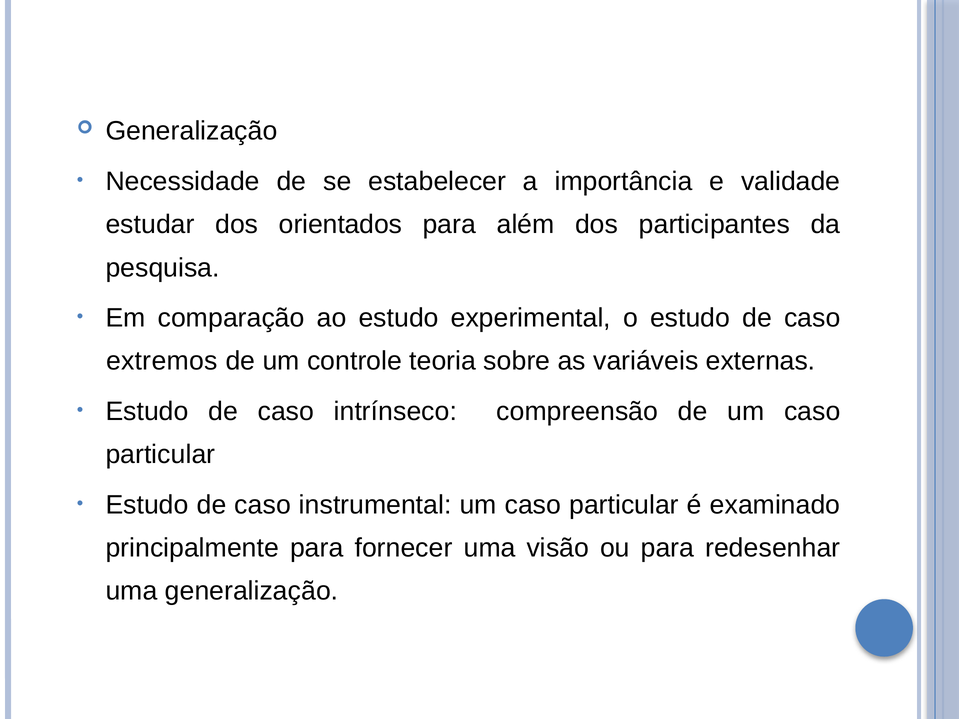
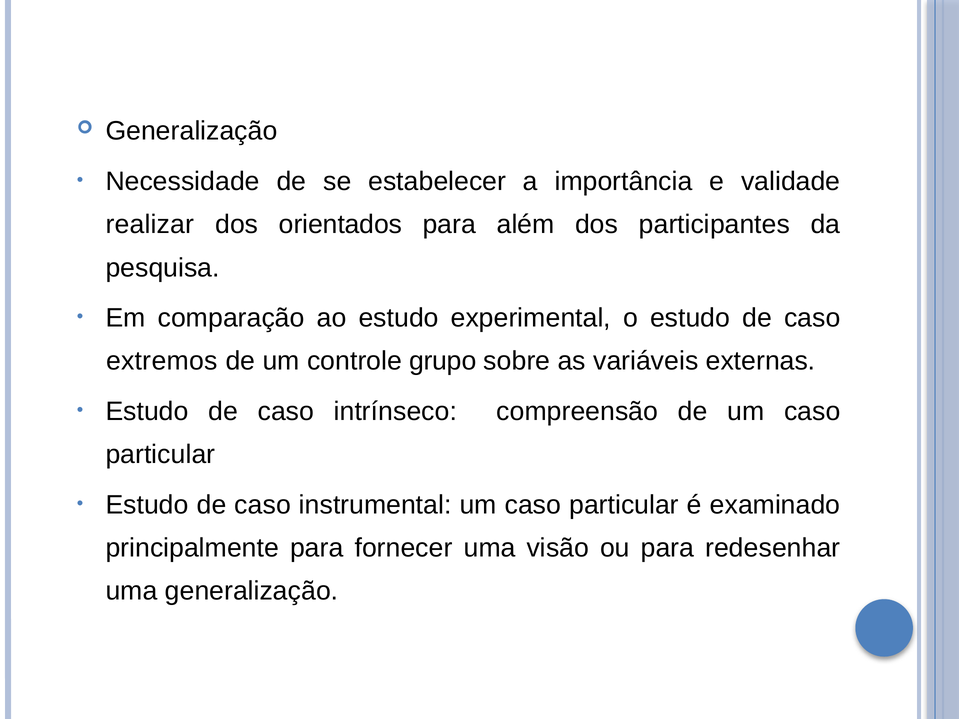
estudar: estudar -> realizar
teoria: teoria -> grupo
